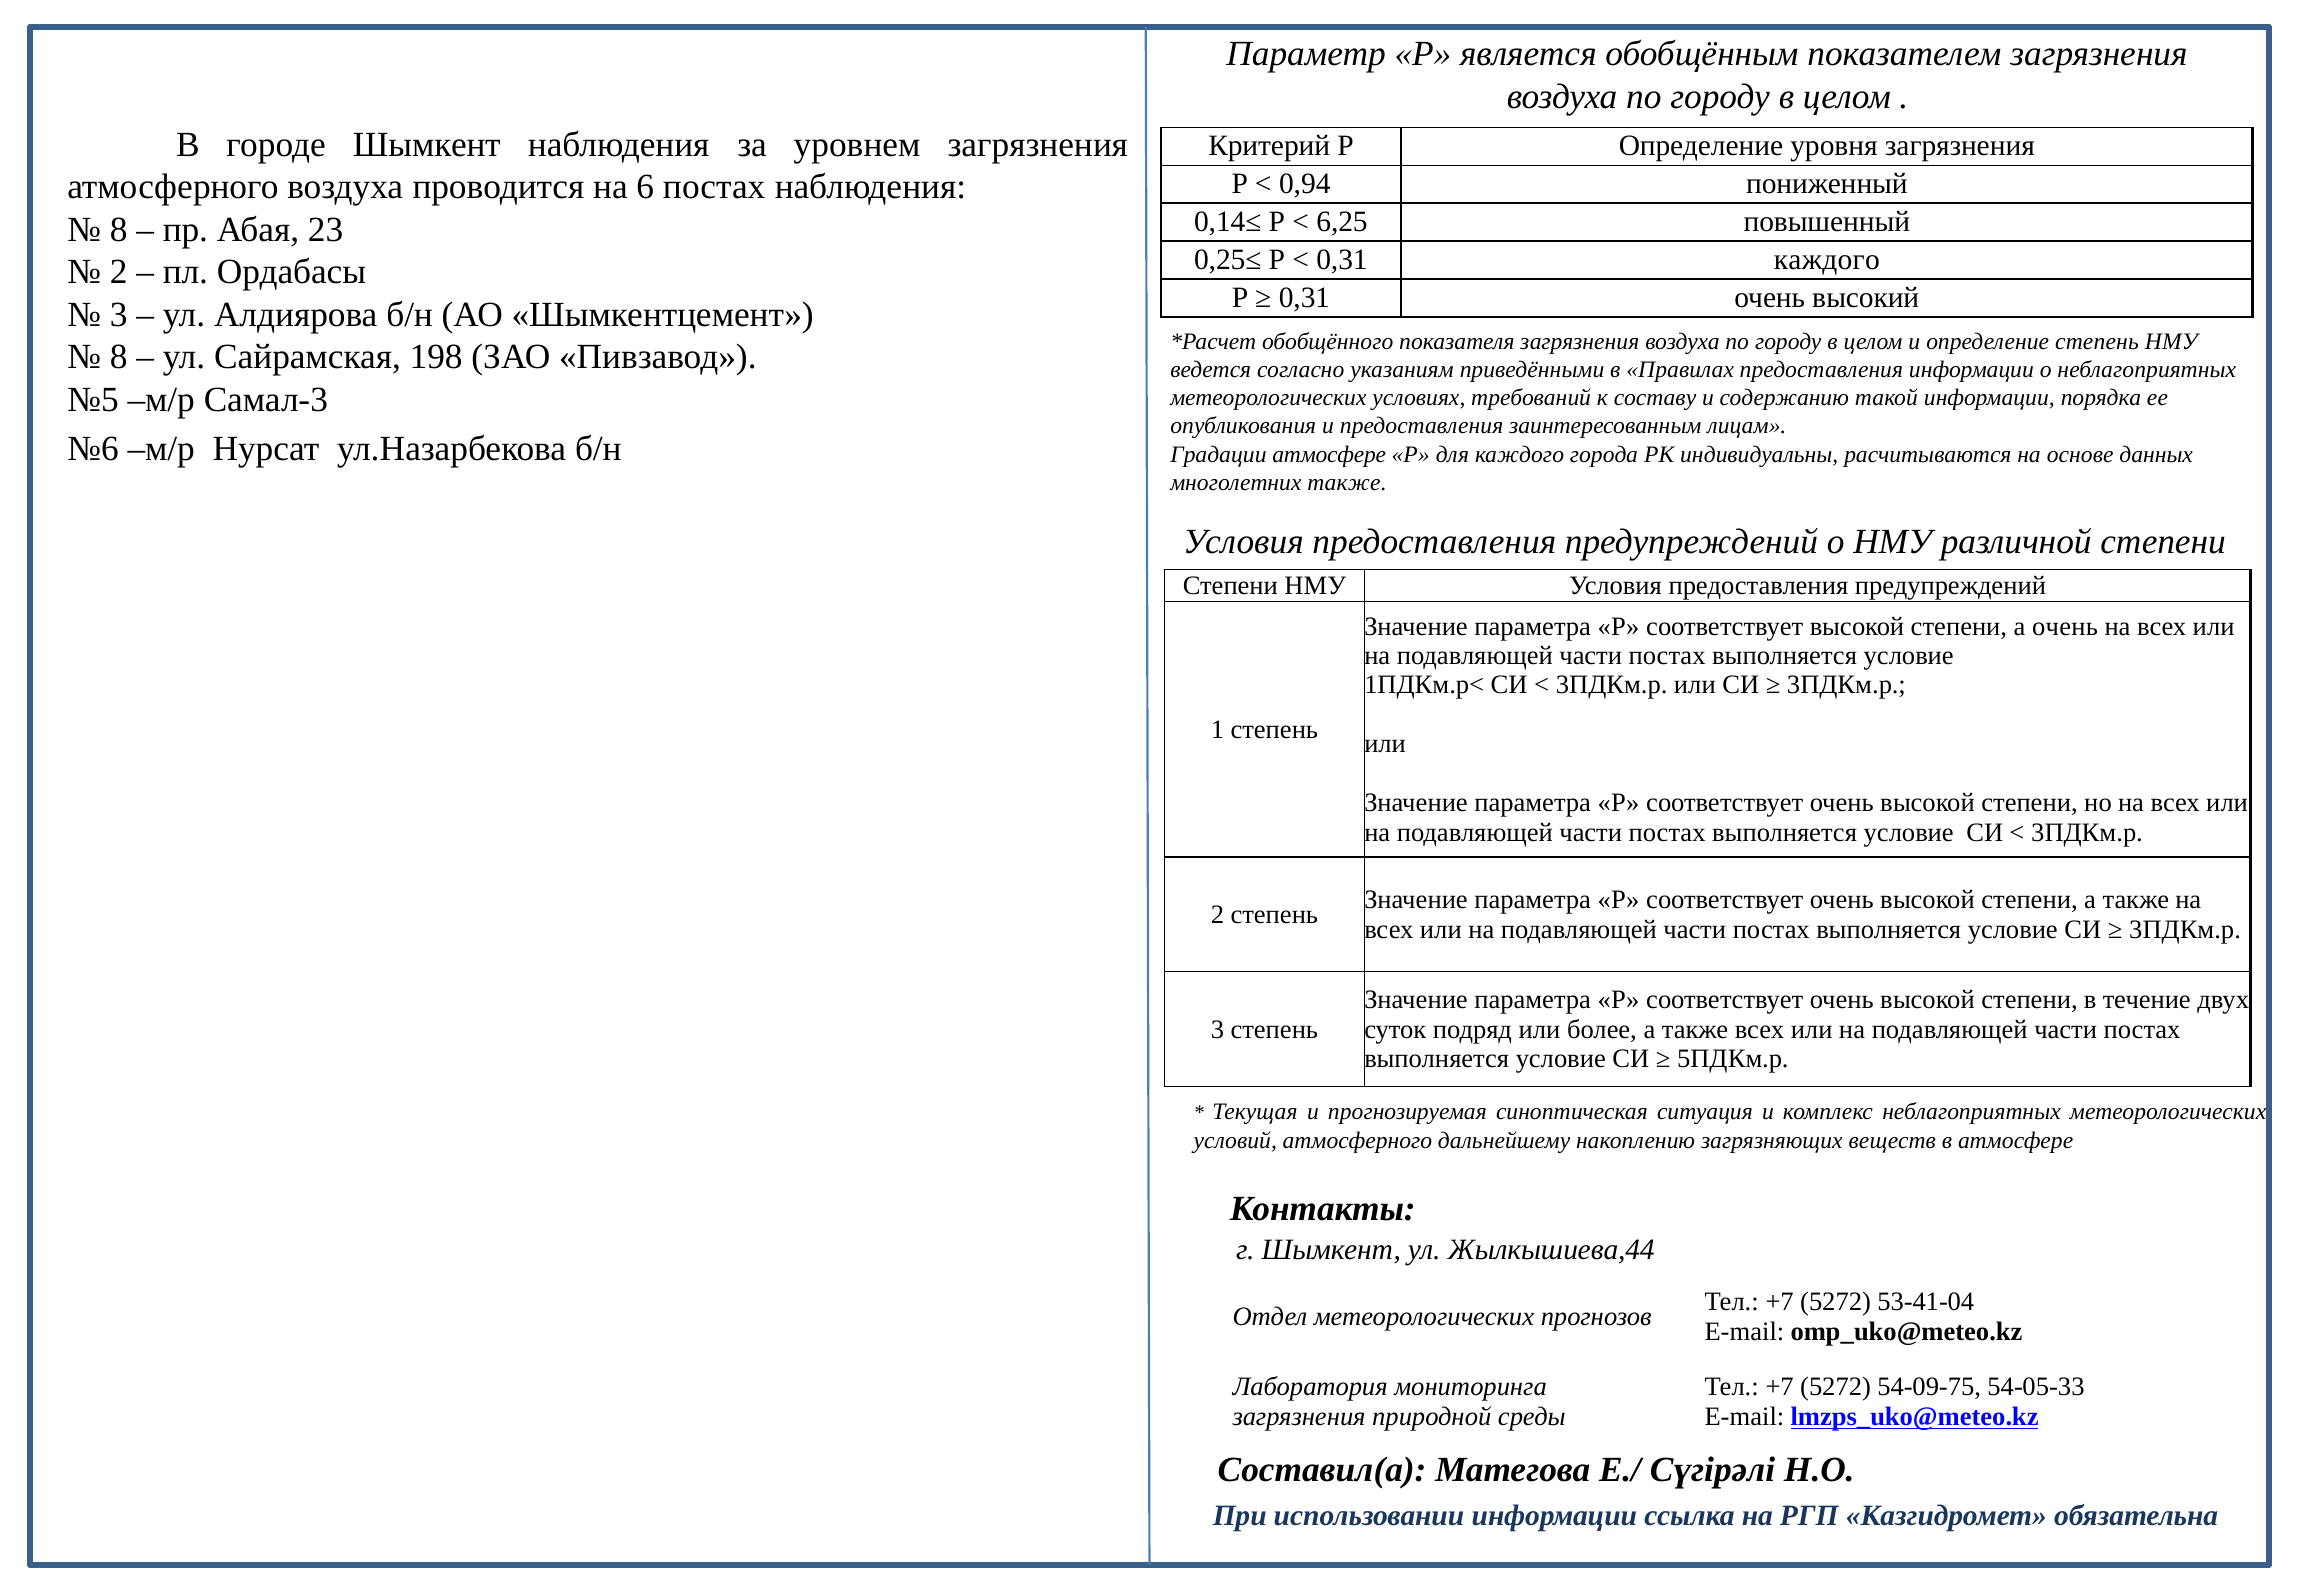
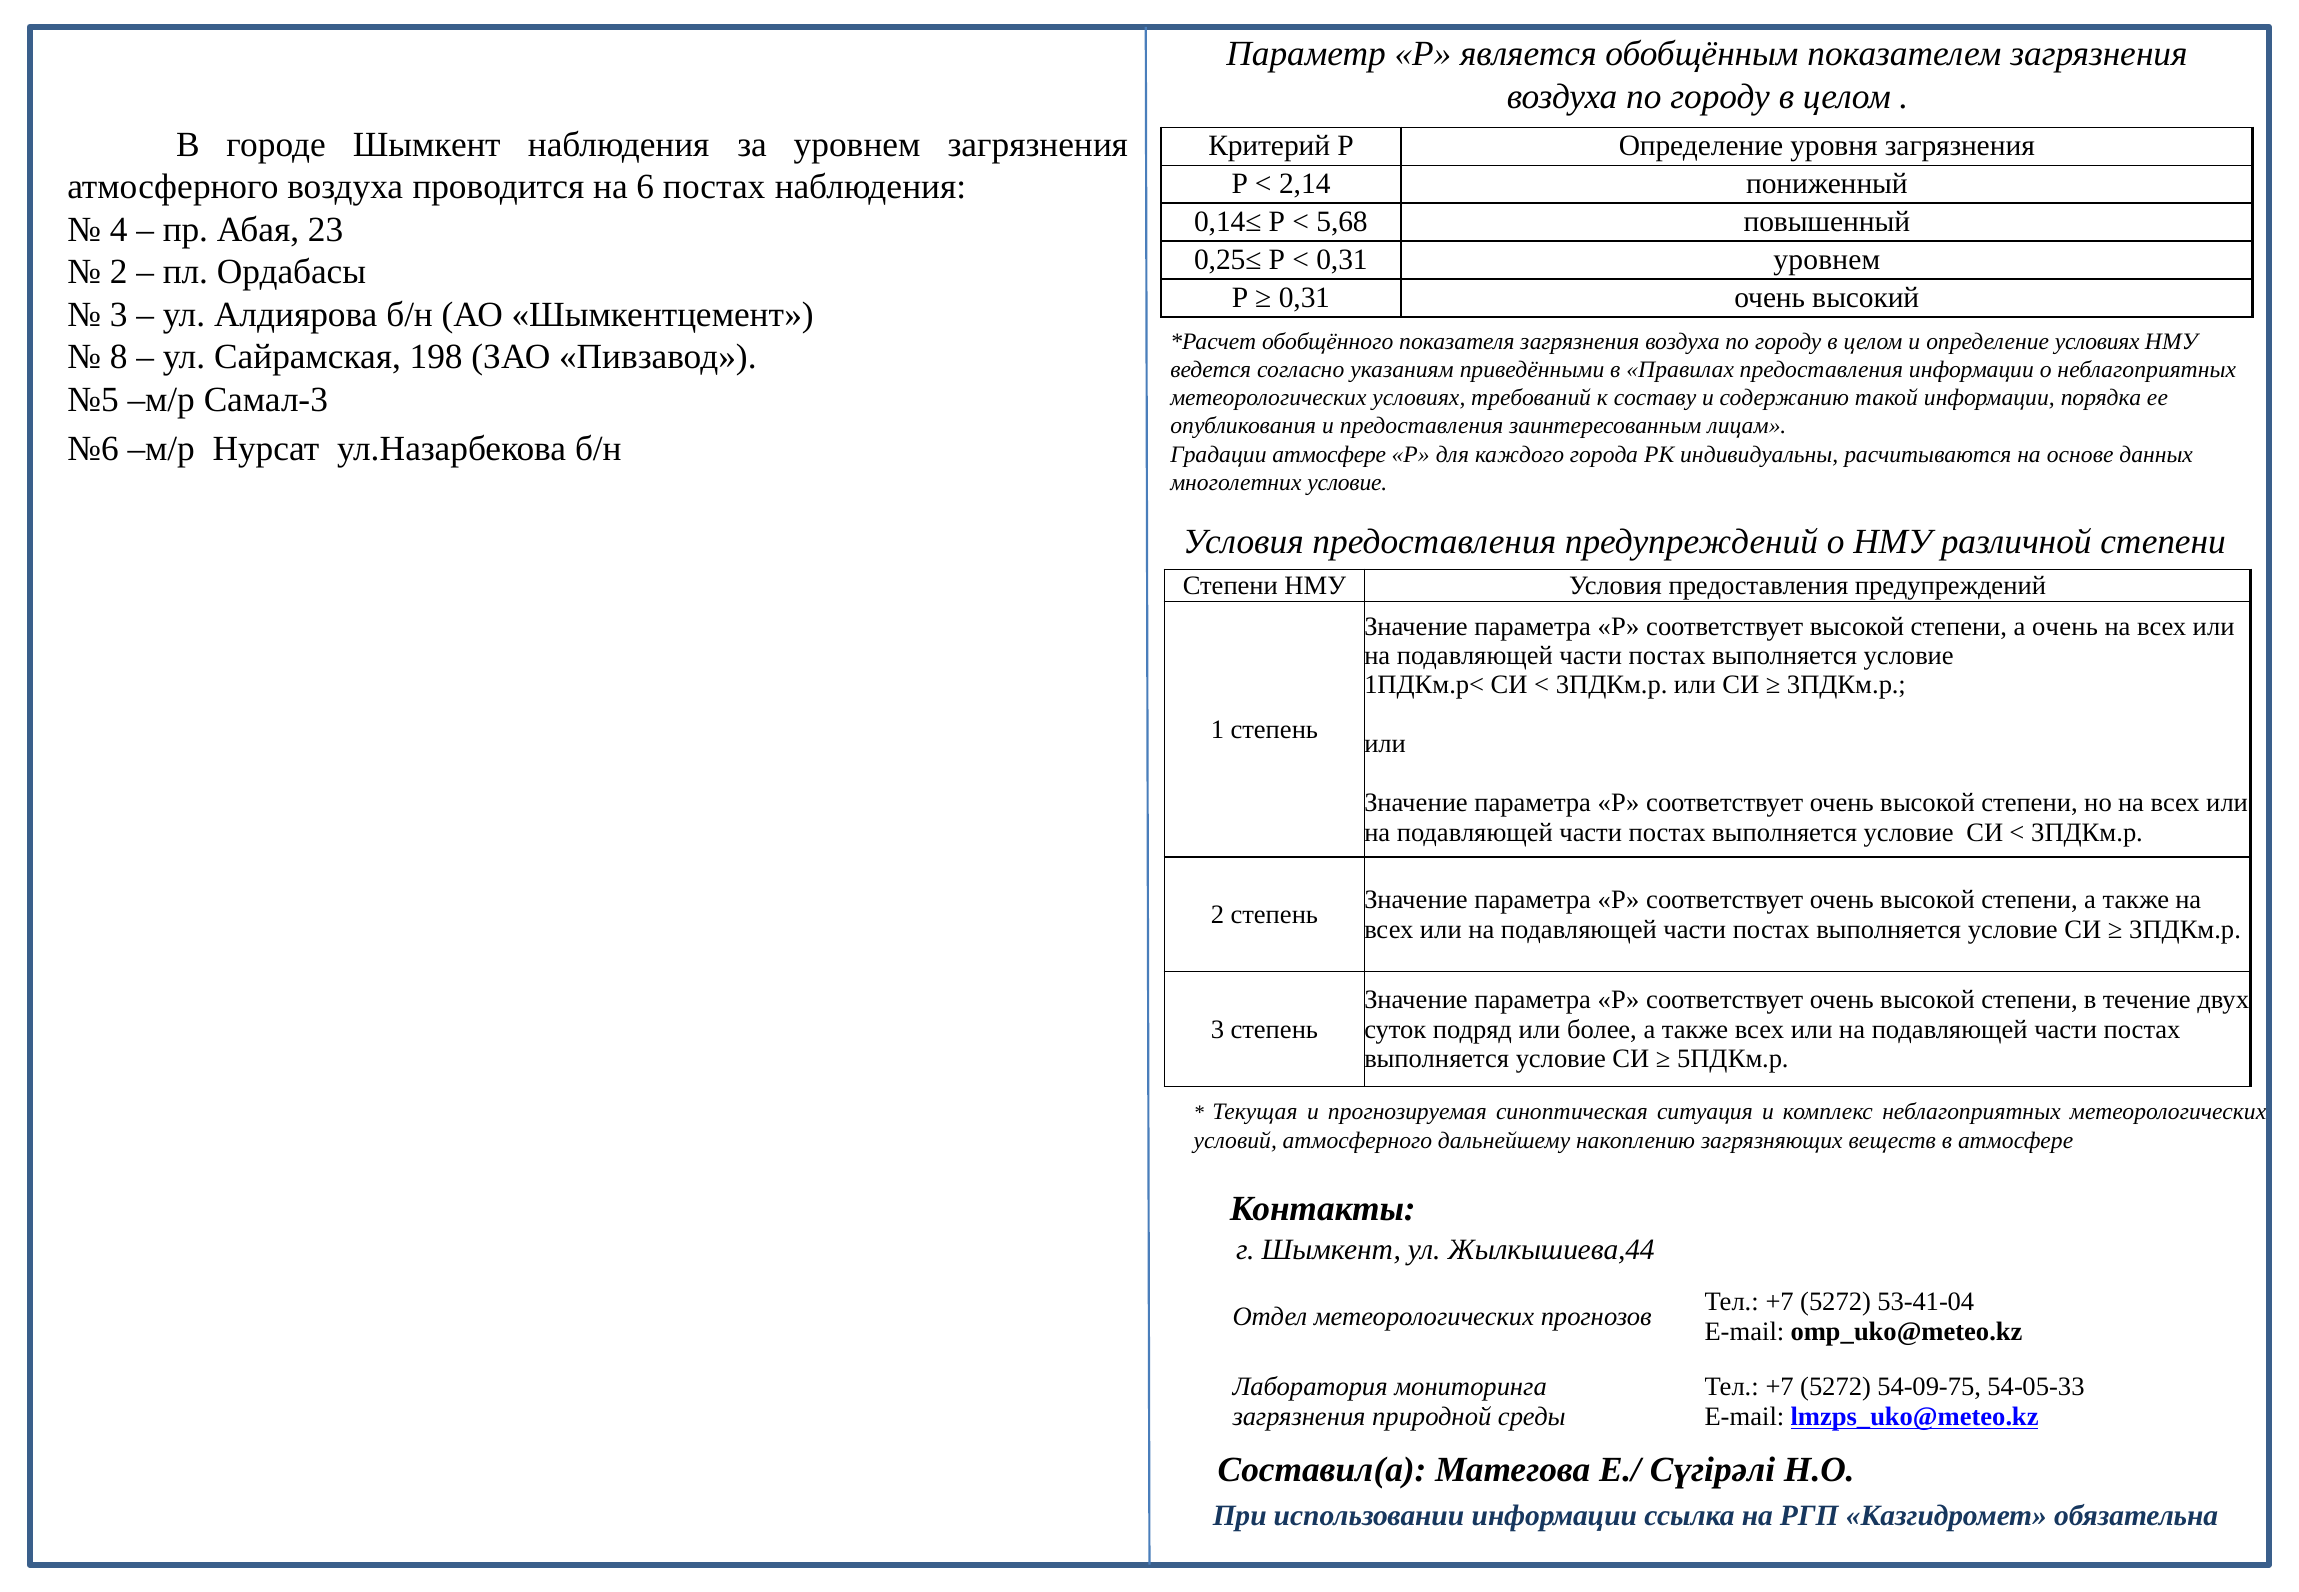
0,94: 0,94 -> 2,14
6,25: 6,25 -> 5,68
8 at (119, 230): 8 -> 4
0,31 каждого: каждого -> уровнем
определение степень: степень -> условиях
многолетних также: также -> условие
